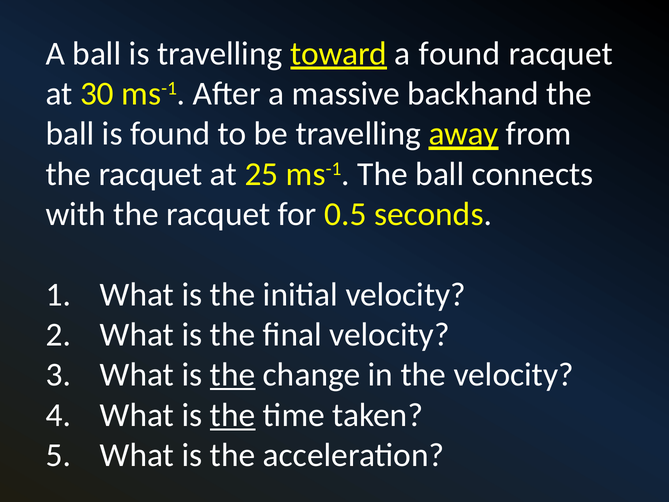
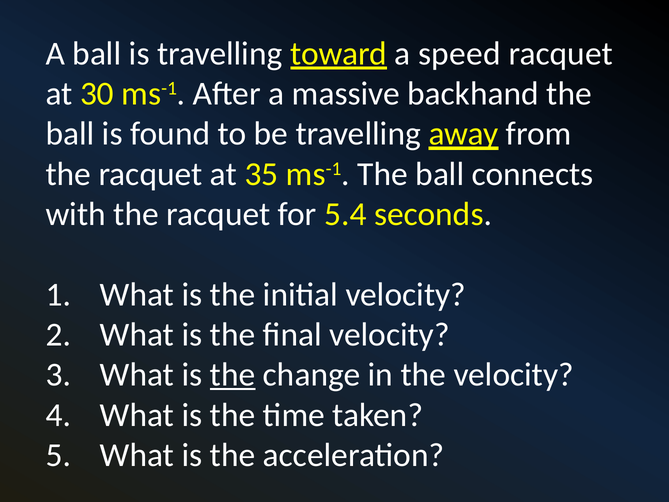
a found: found -> speed
25: 25 -> 35
0.5: 0.5 -> 5.4
the at (233, 415) underline: present -> none
